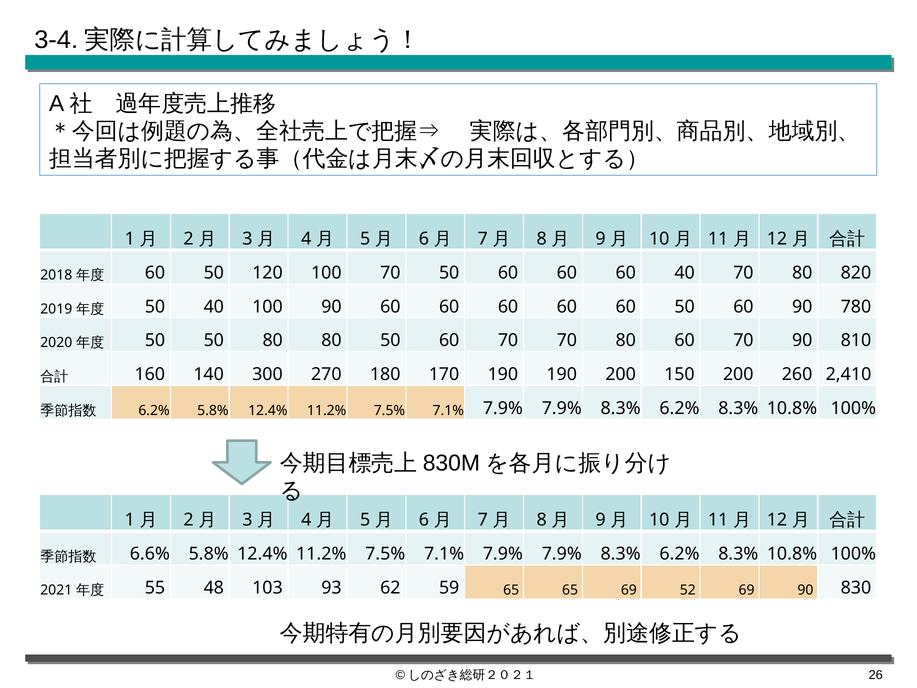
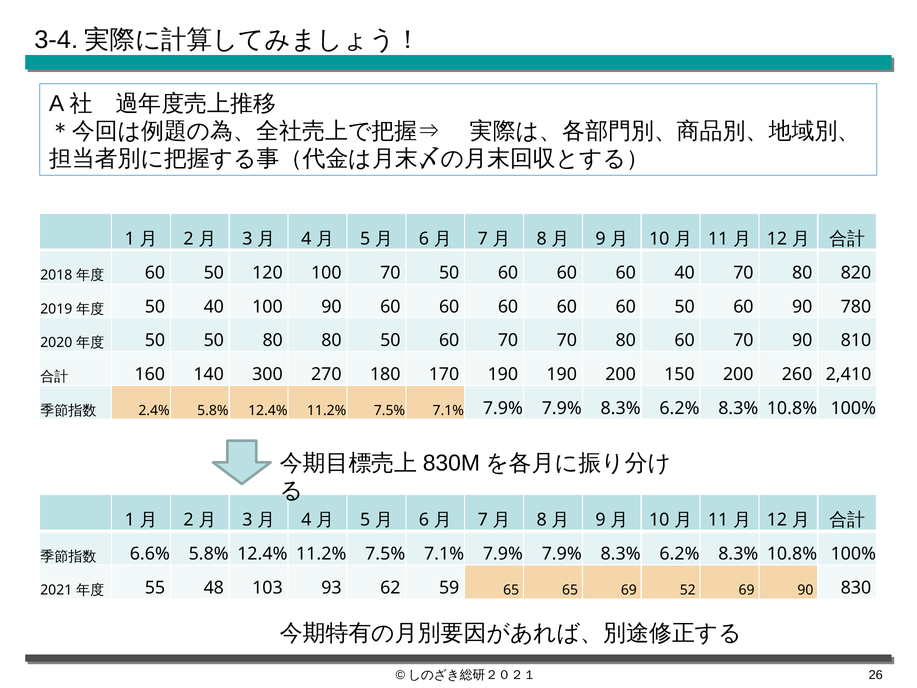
6.2% at (154, 410): 6.2% -> 2.4%
